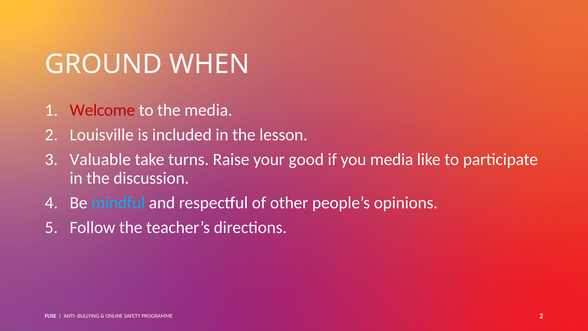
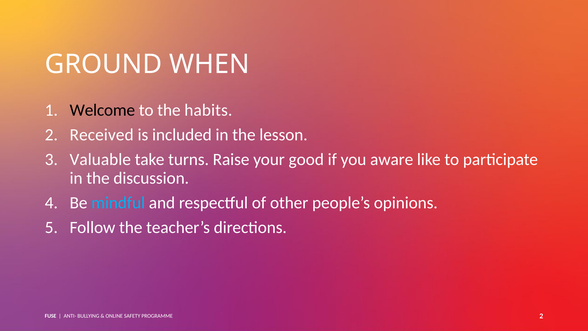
Welcome colour: red -> black
the media: media -> habits
Louisville: Louisville -> Received
you media: media -> aware
